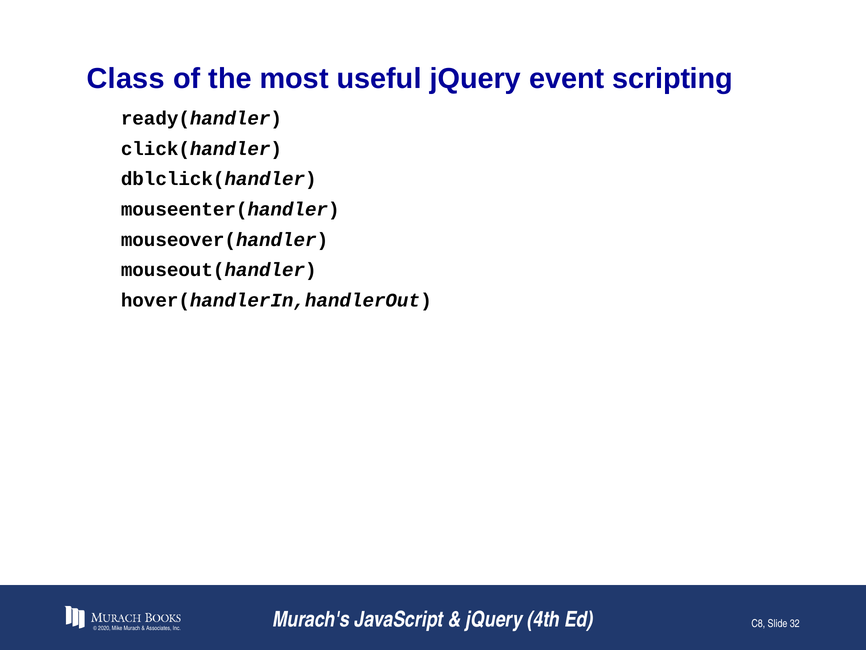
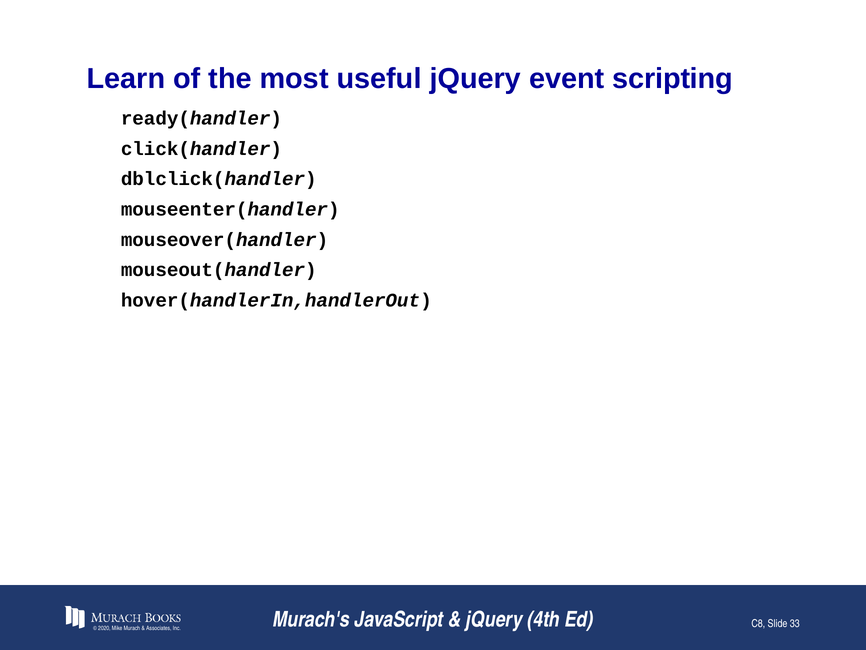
Class: Class -> Learn
32: 32 -> 33
